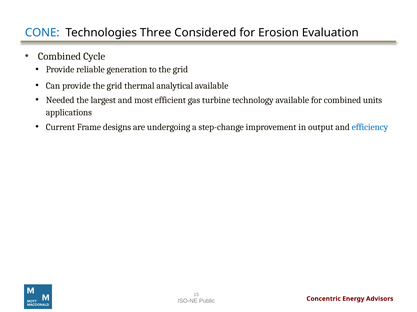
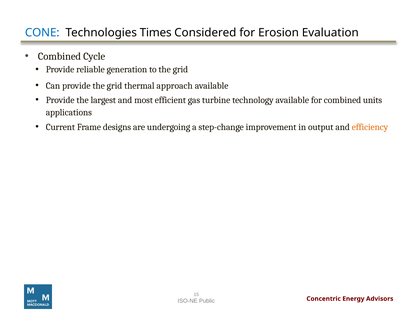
Three: Three -> Times
analytical: analytical -> approach
Needed at (60, 100): Needed -> Provide
efficiency colour: blue -> orange
